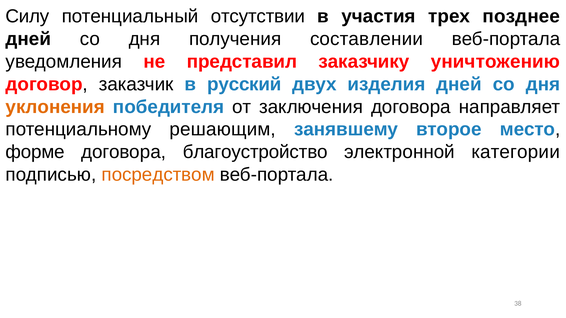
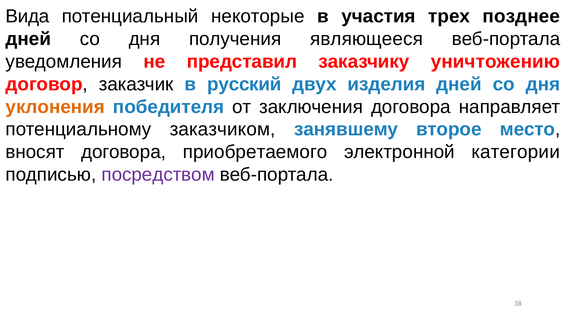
Силу: Силу -> Вида
отсутствии: отсутствии -> некоторые
составлении: составлении -> являющееся
решающим: решающим -> заказчиком
форме: форме -> вносят
благоустройство: благоустройство -> приобретаемого
посредством colour: orange -> purple
